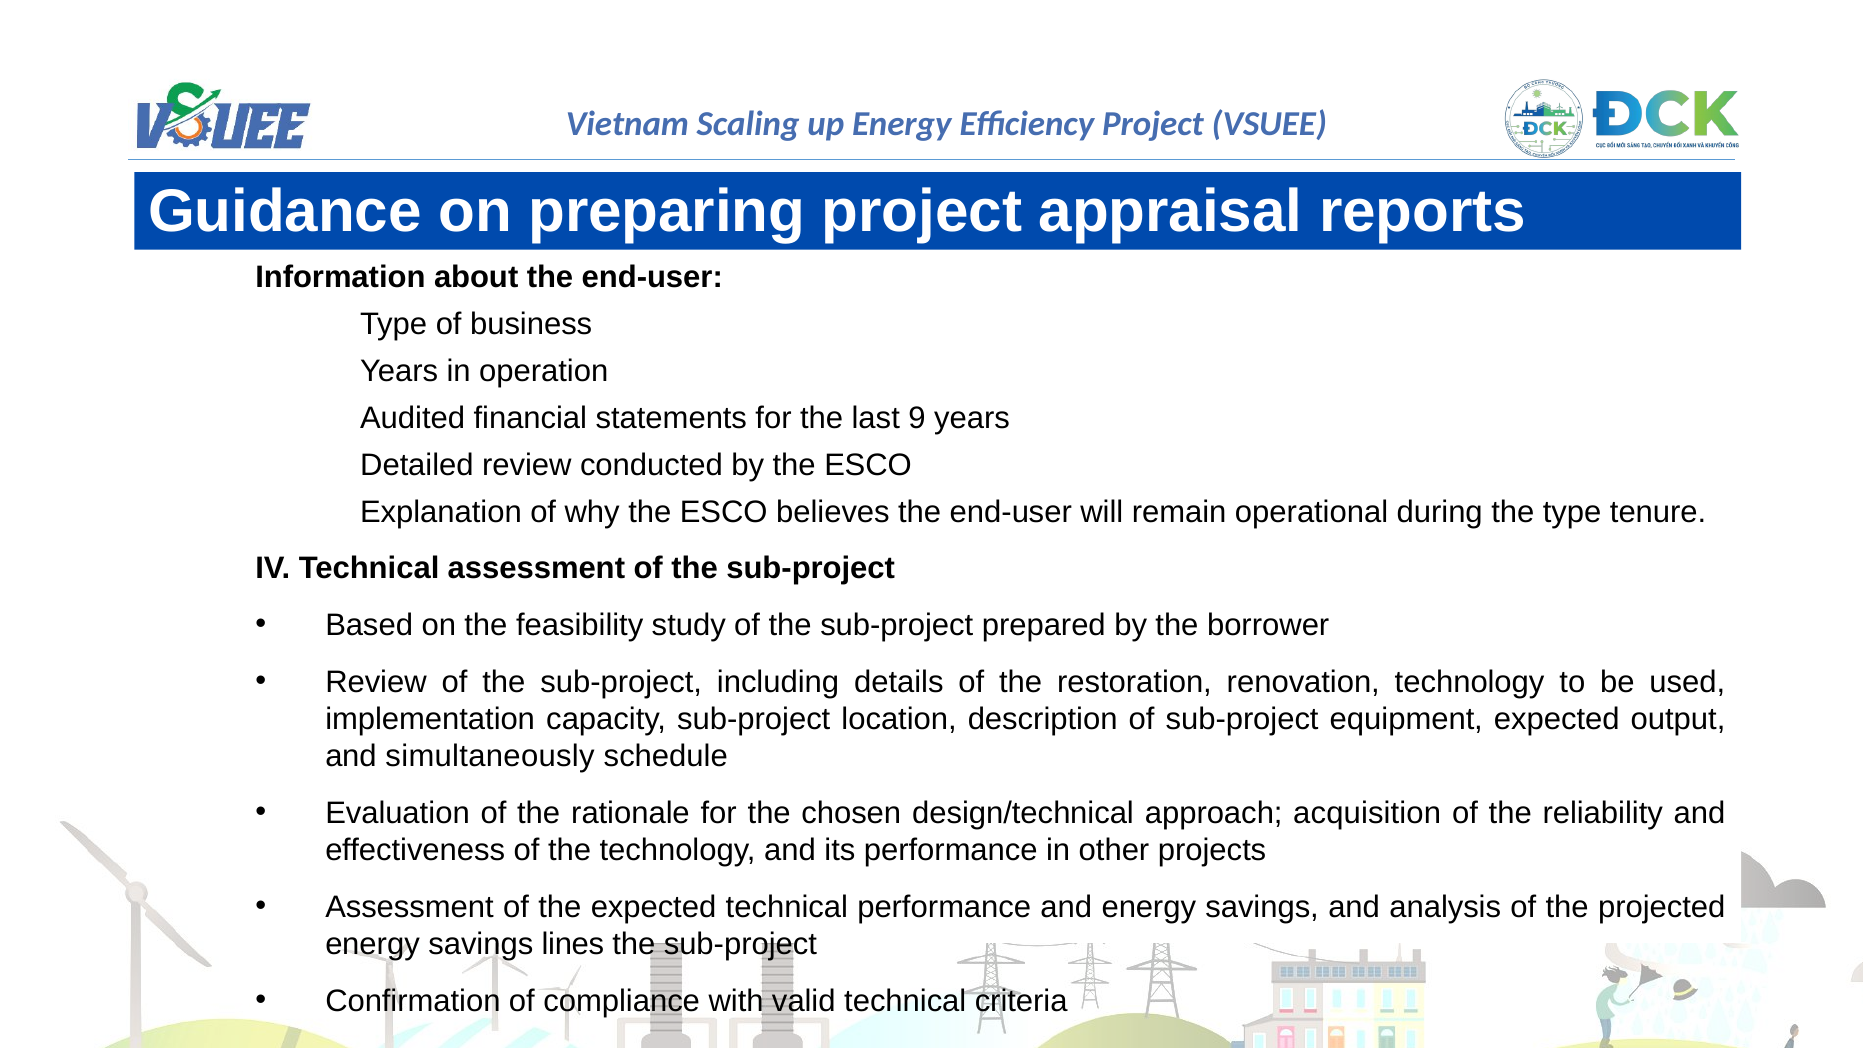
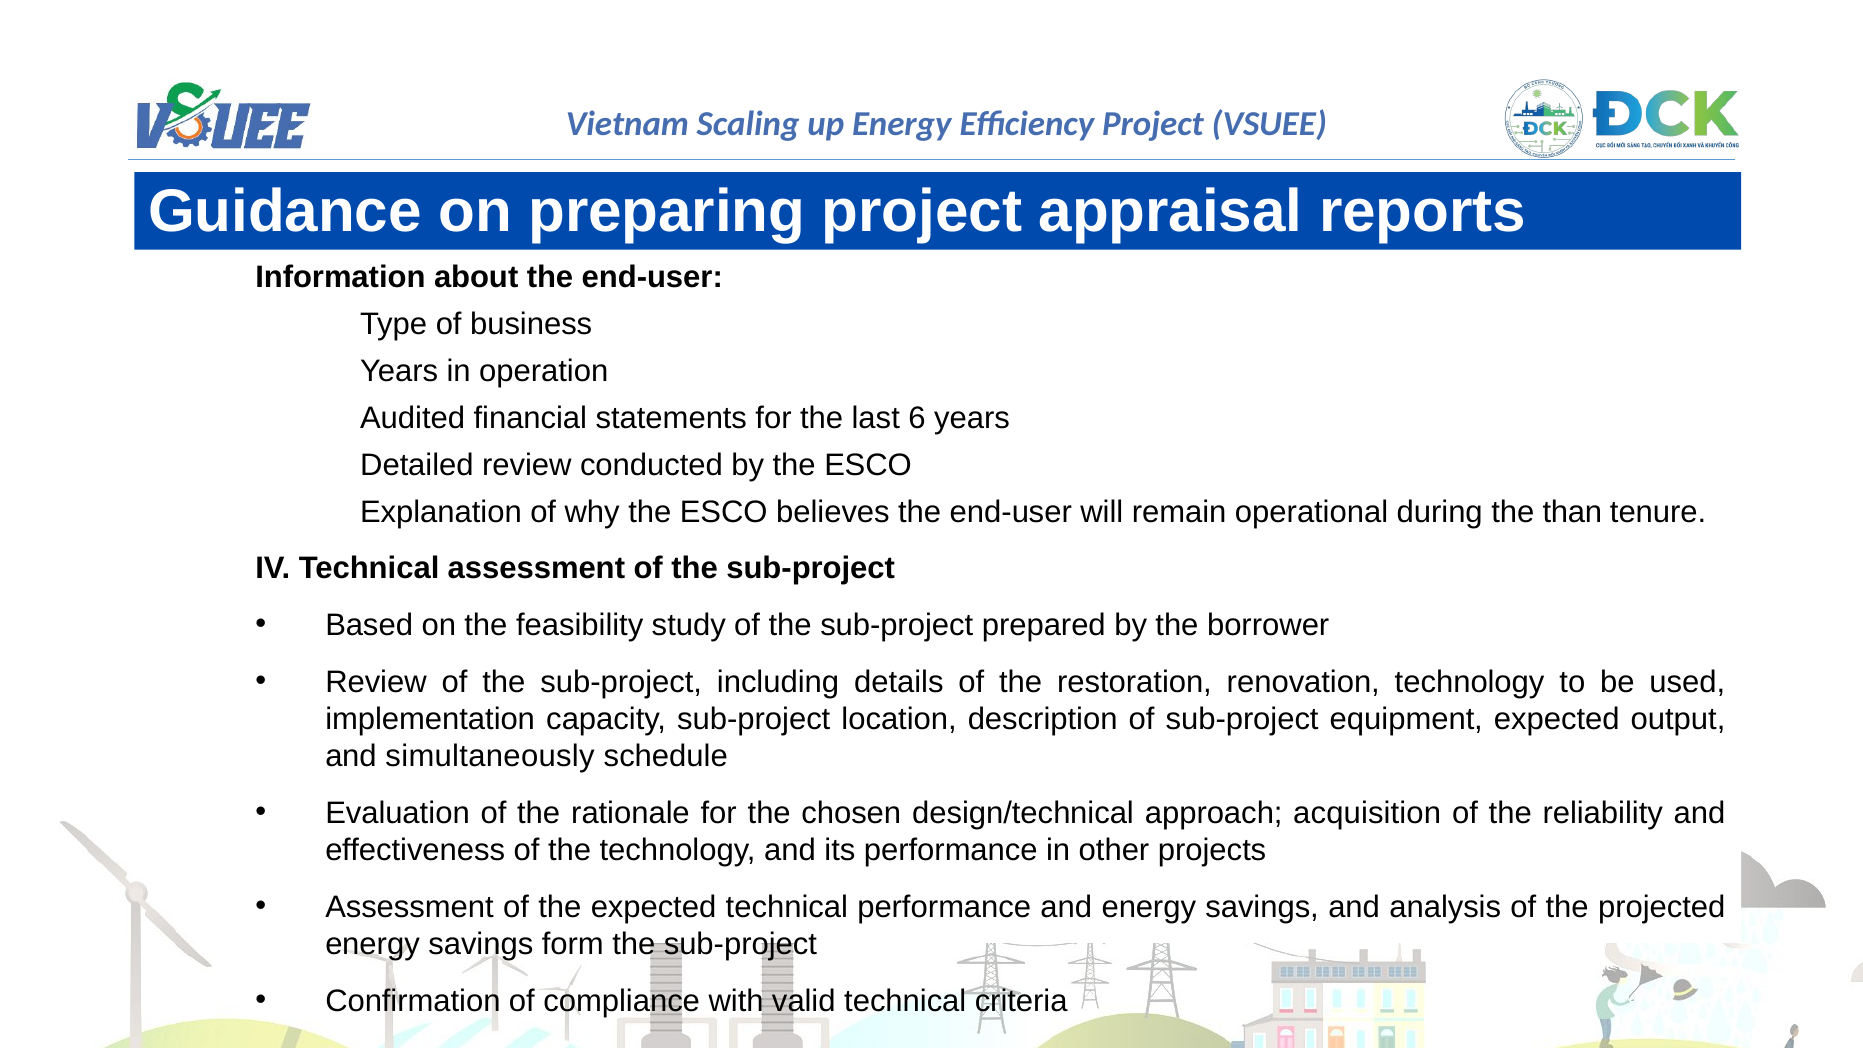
9: 9 -> 6
the type: type -> than
lines: lines -> form
